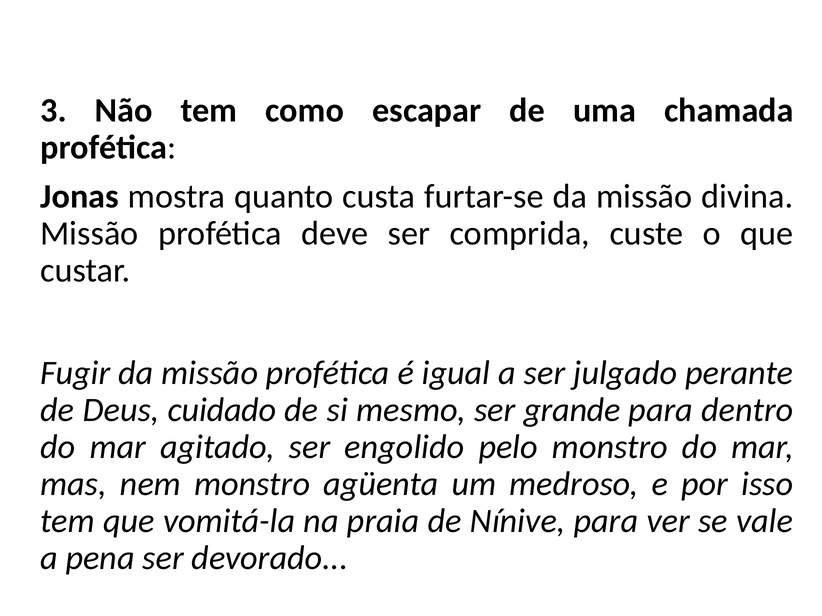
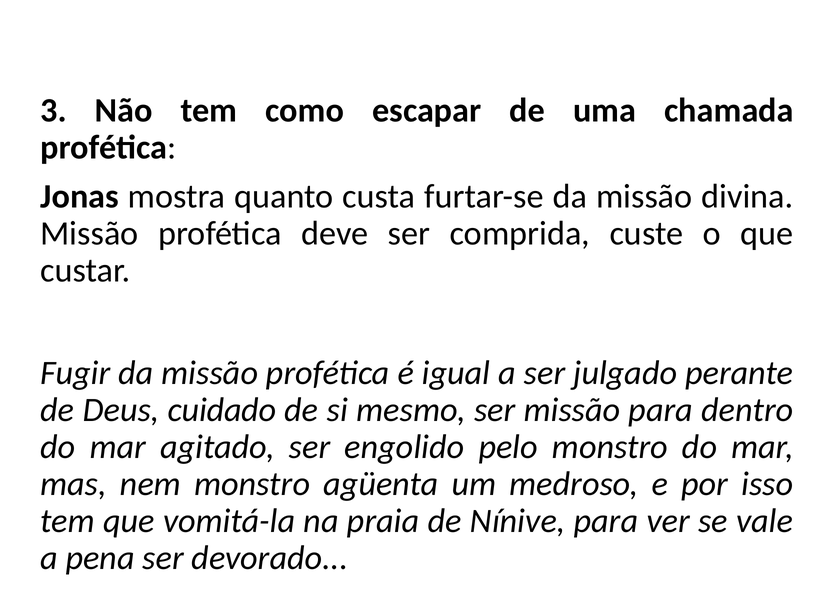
ser grande: grande -> missão
